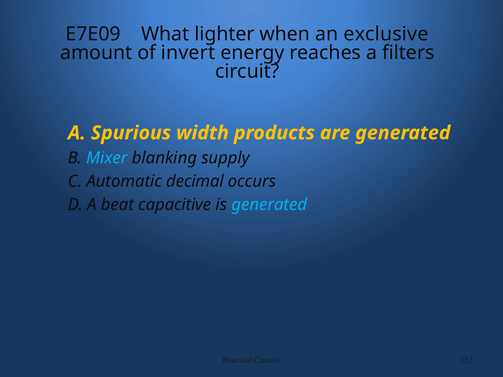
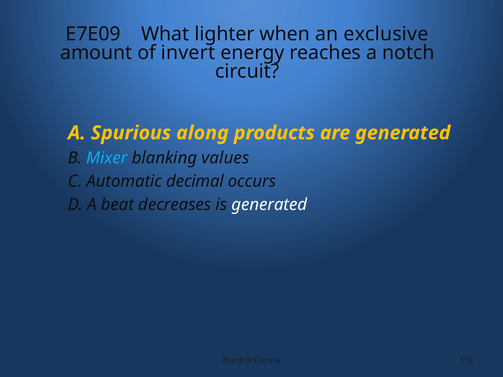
filters: filters -> notch
width: width -> along
supply: supply -> values
capacitive: capacitive -> decreases
generated at (269, 205) colour: light blue -> white
